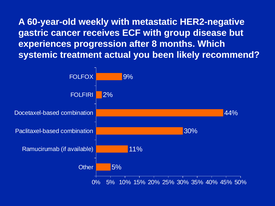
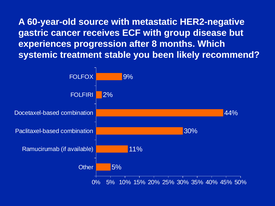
weekly: weekly -> source
actual: actual -> stable
